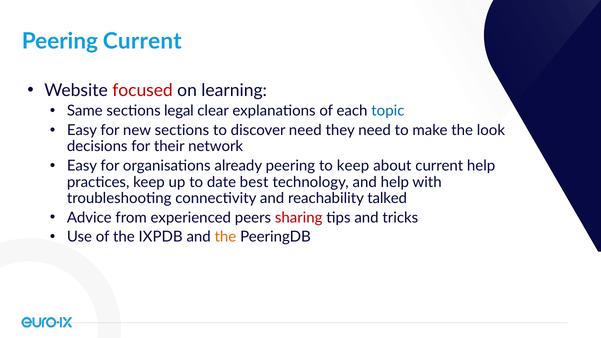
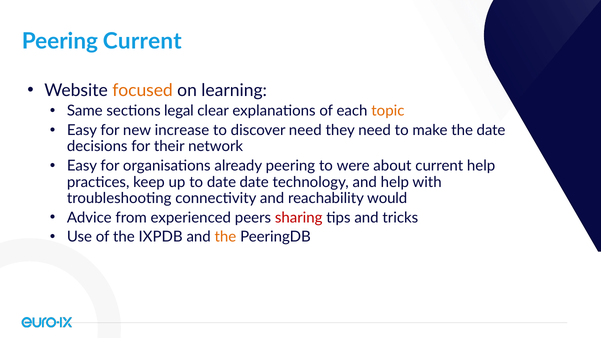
focused colour: red -> orange
topic colour: blue -> orange
new sections: sections -> increase
the look: look -> date
to keep: keep -> were
date best: best -> date
talked: talked -> would
